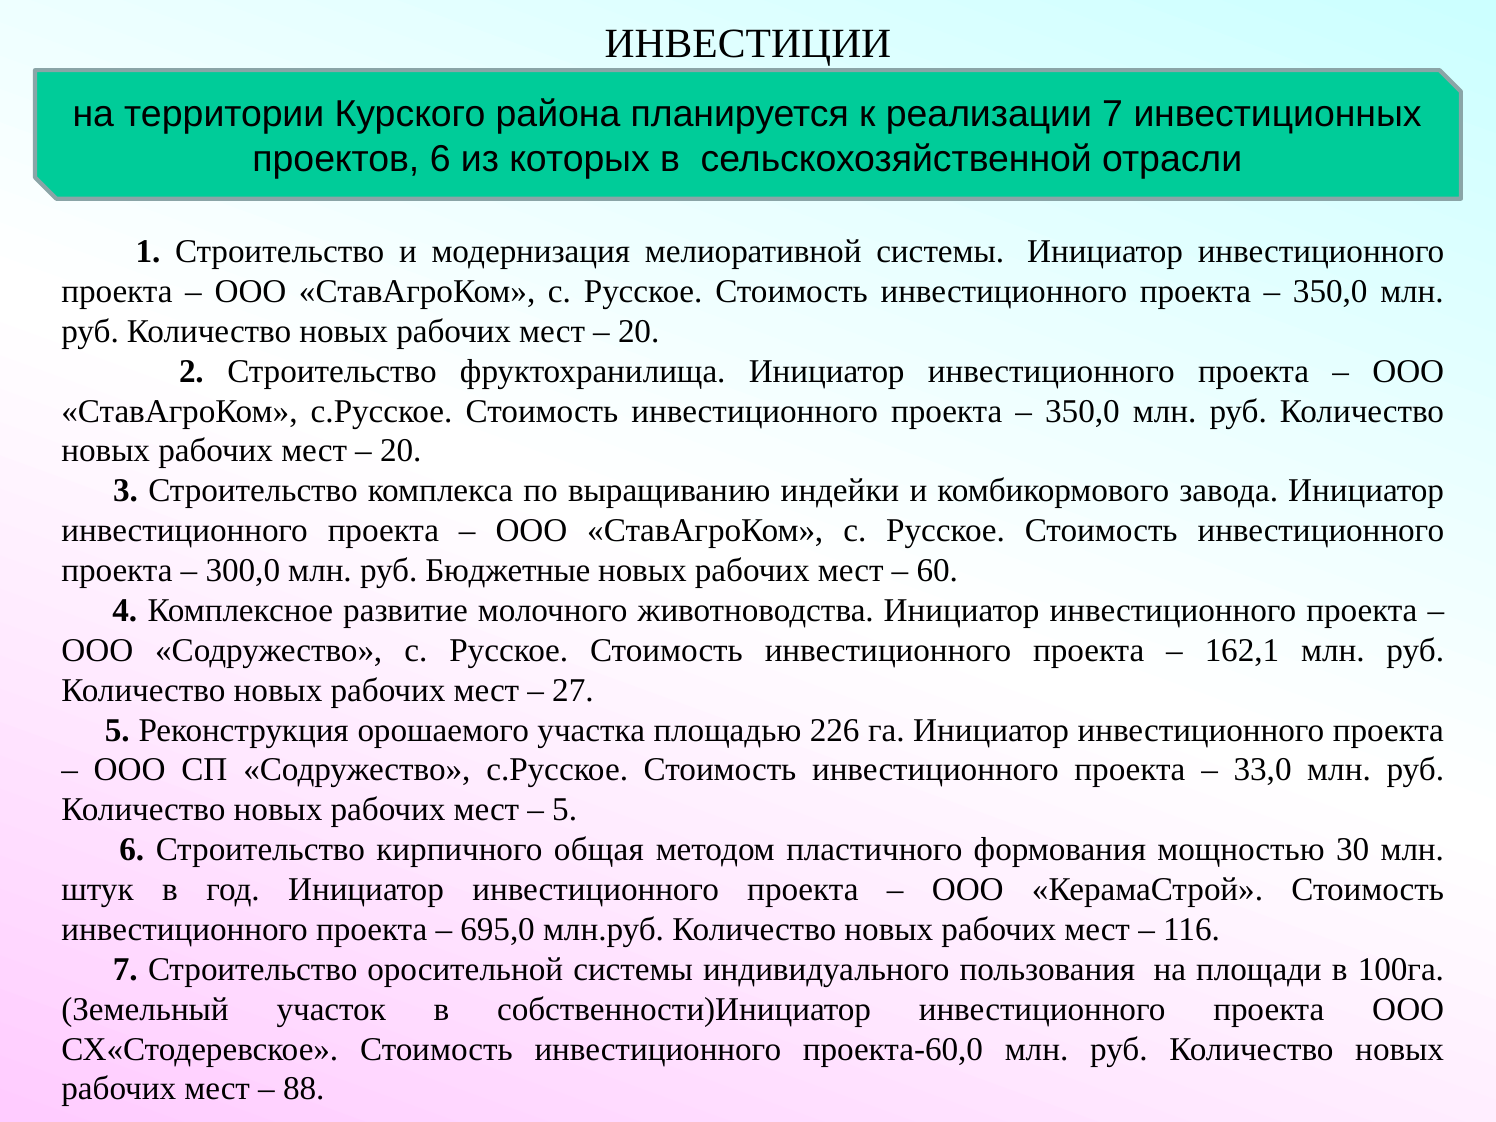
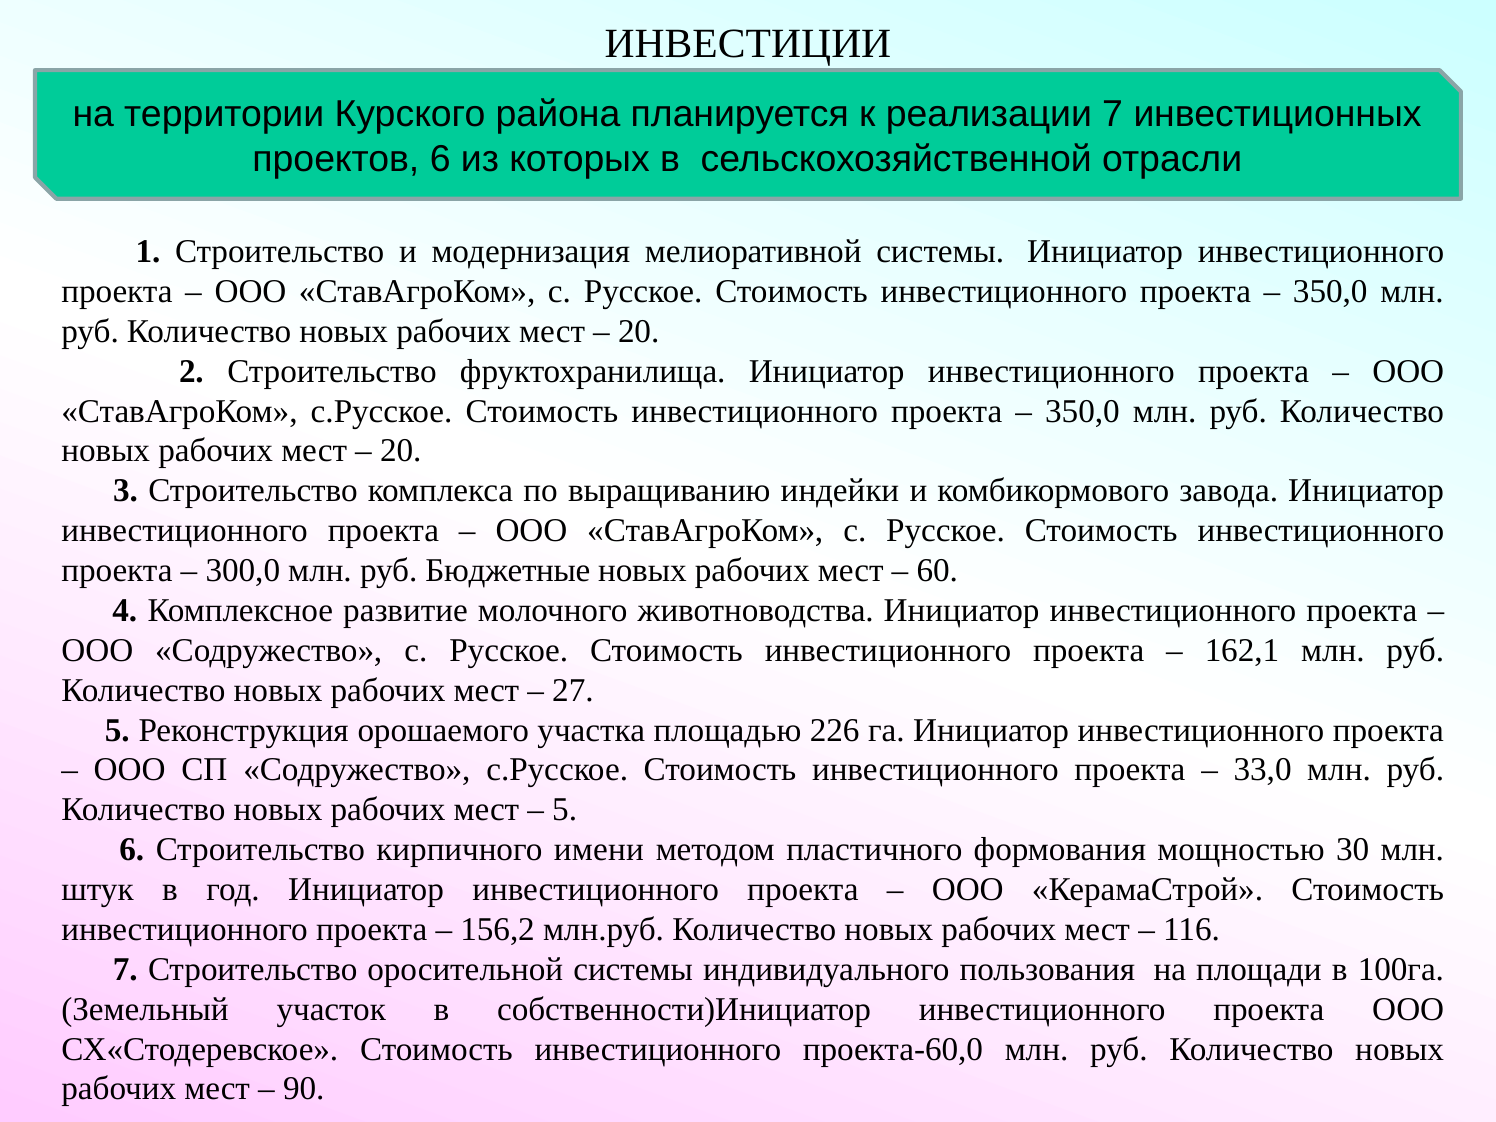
общая: общая -> имени
695,0: 695,0 -> 156,2
88: 88 -> 90
